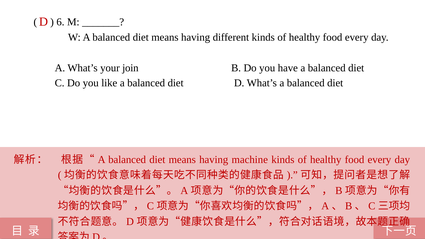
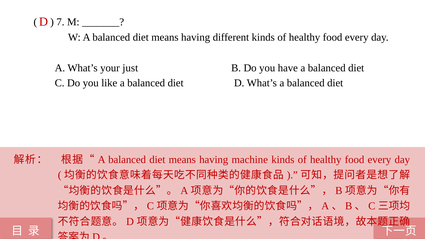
6: 6 -> 7
join: join -> just
